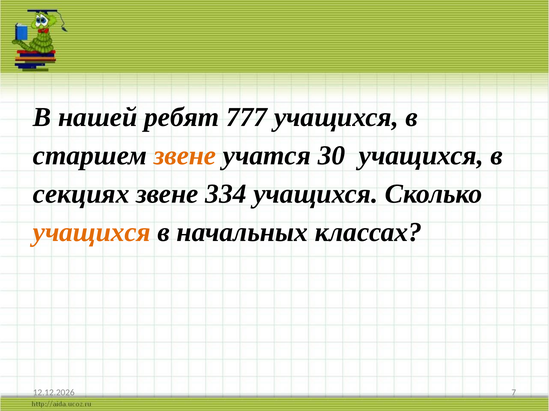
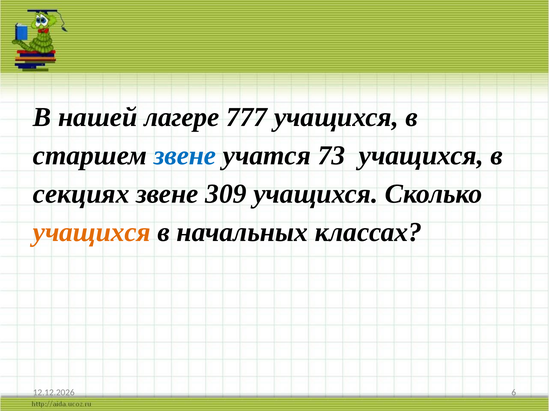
ребят: ребят -> лагере
звене at (185, 156) colour: orange -> blue
30: 30 -> 73
334: 334 -> 309
7: 7 -> 6
